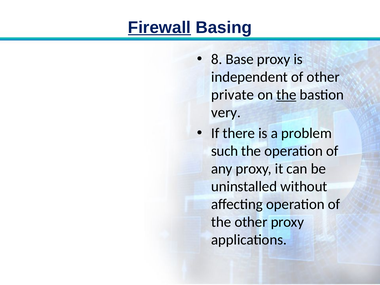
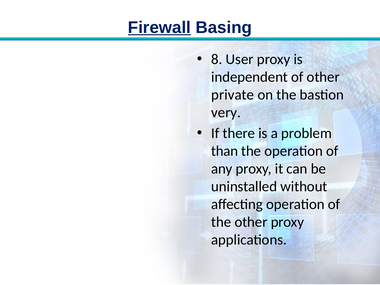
Base: Base -> User
the at (286, 95) underline: present -> none
such: such -> than
